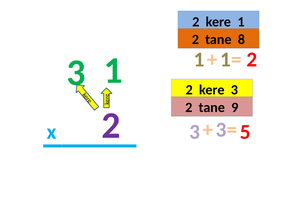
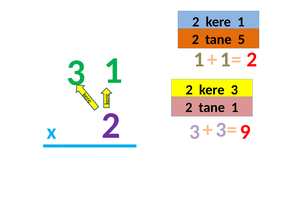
8: 8 -> 5
tane 9: 9 -> 1
5: 5 -> 9
